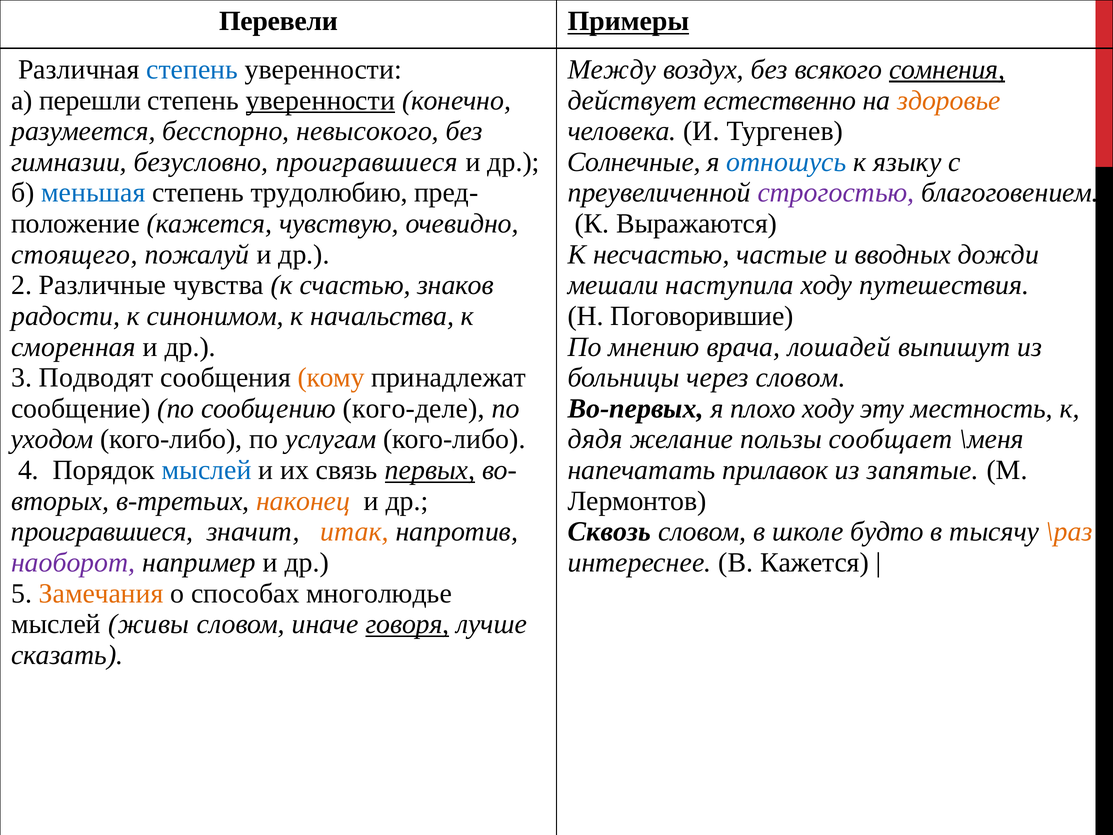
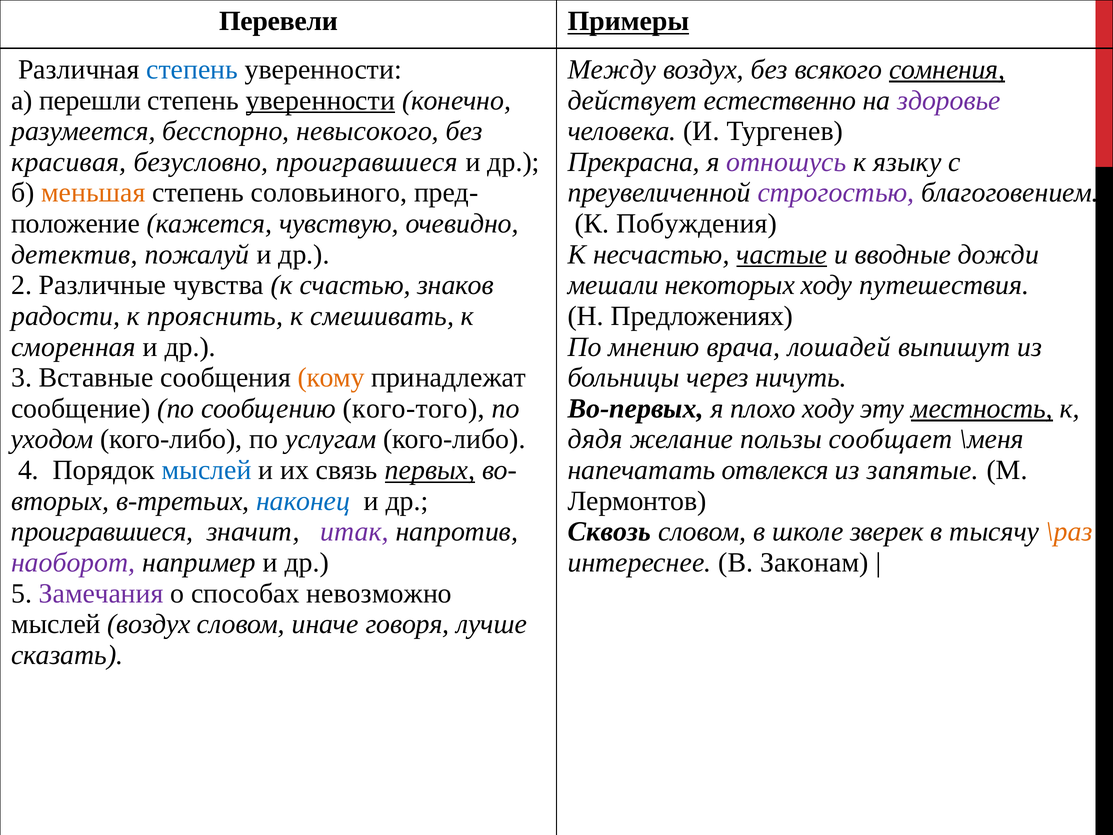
здоровье colour: orange -> purple
гимназии: гимназии -> красивая
Солнечные: Солнечные -> Прекрасна
отношусь colour: blue -> purple
меньшая colour: blue -> orange
трудолюбию: трудолюбию -> соловьиного
Выражаются: Выражаются -> Побуждения
стоящего: стоящего -> детектив
частые underline: none -> present
вводных: вводных -> вводные
наступила: наступила -> некоторых
синонимом: синонимом -> прояснить
начальства: начальства -> смешивать
Поговорившие: Поговорившие -> Предложениях
Подводят: Подводят -> Вставные
через словом: словом -> ничуть
кого-деле: кого-деле -> кого-того
местность underline: none -> present
прилавок: прилавок -> отвлекся
наконец colour: orange -> blue
итак colour: orange -> purple
будто: будто -> зверек
В Кажется: Кажется -> Законам
Замечания colour: orange -> purple
многолюдье: многолюдье -> невозможно
мыслей живы: живы -> воздух
говоря underline: present -> none
